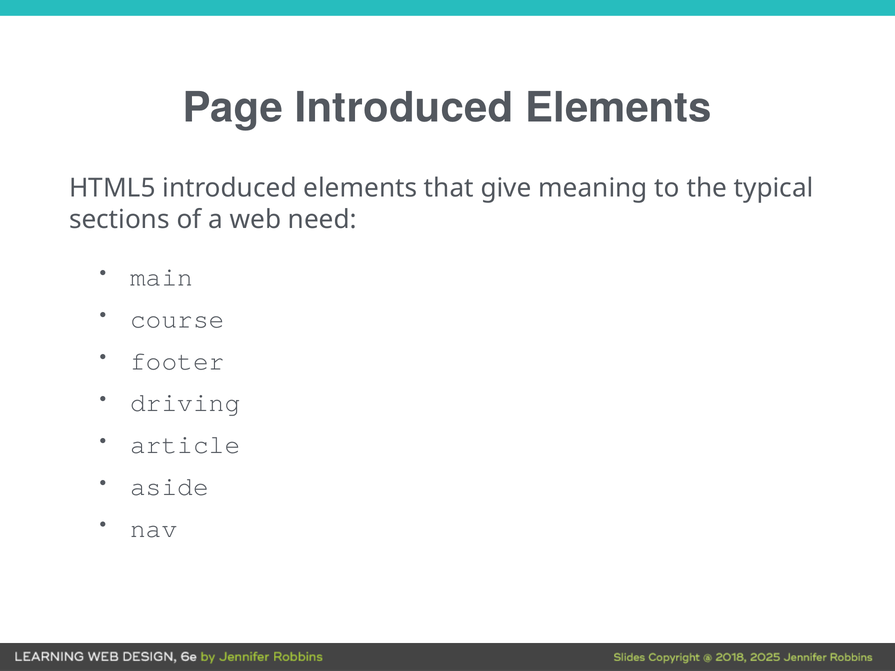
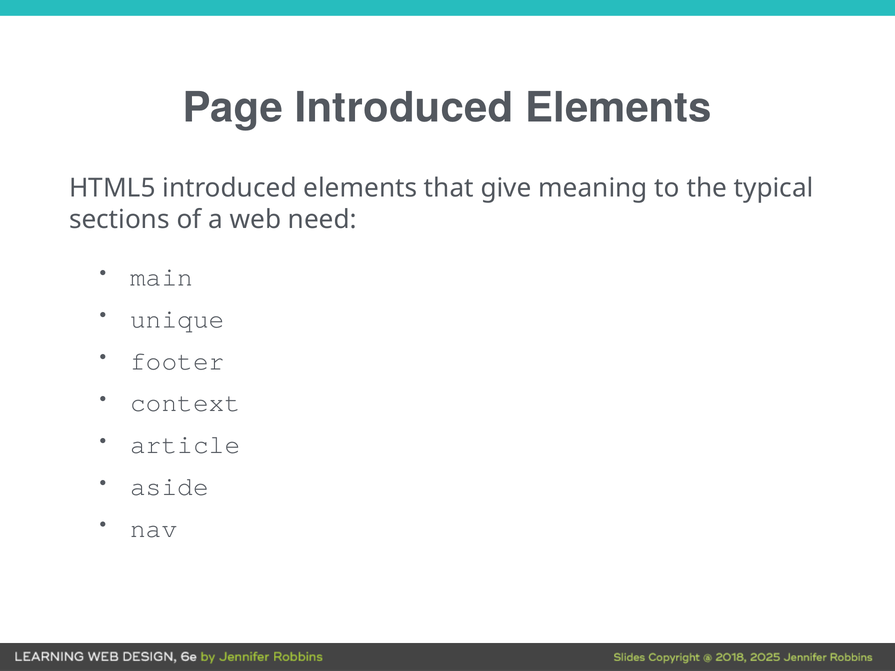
course: course -> unique
driving: driving -> context
